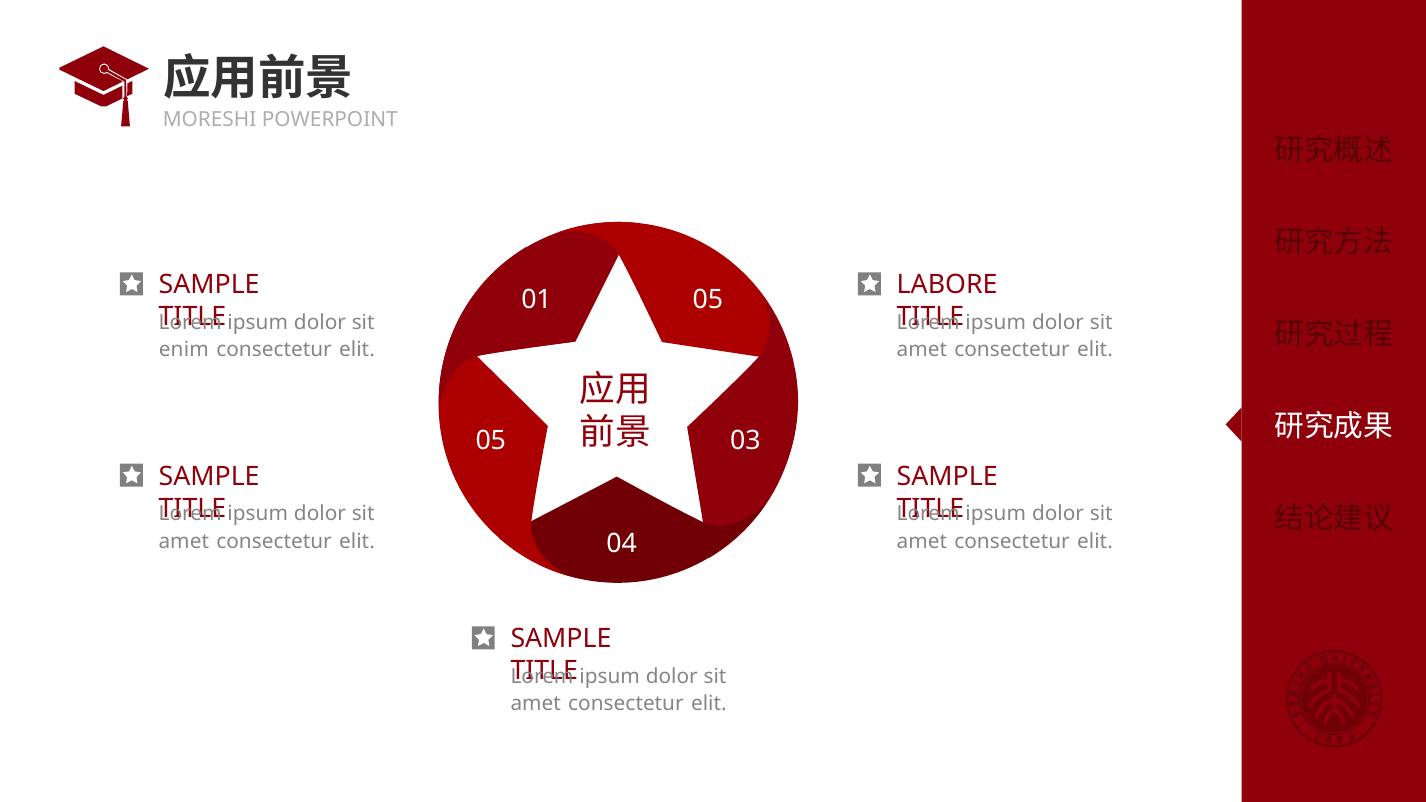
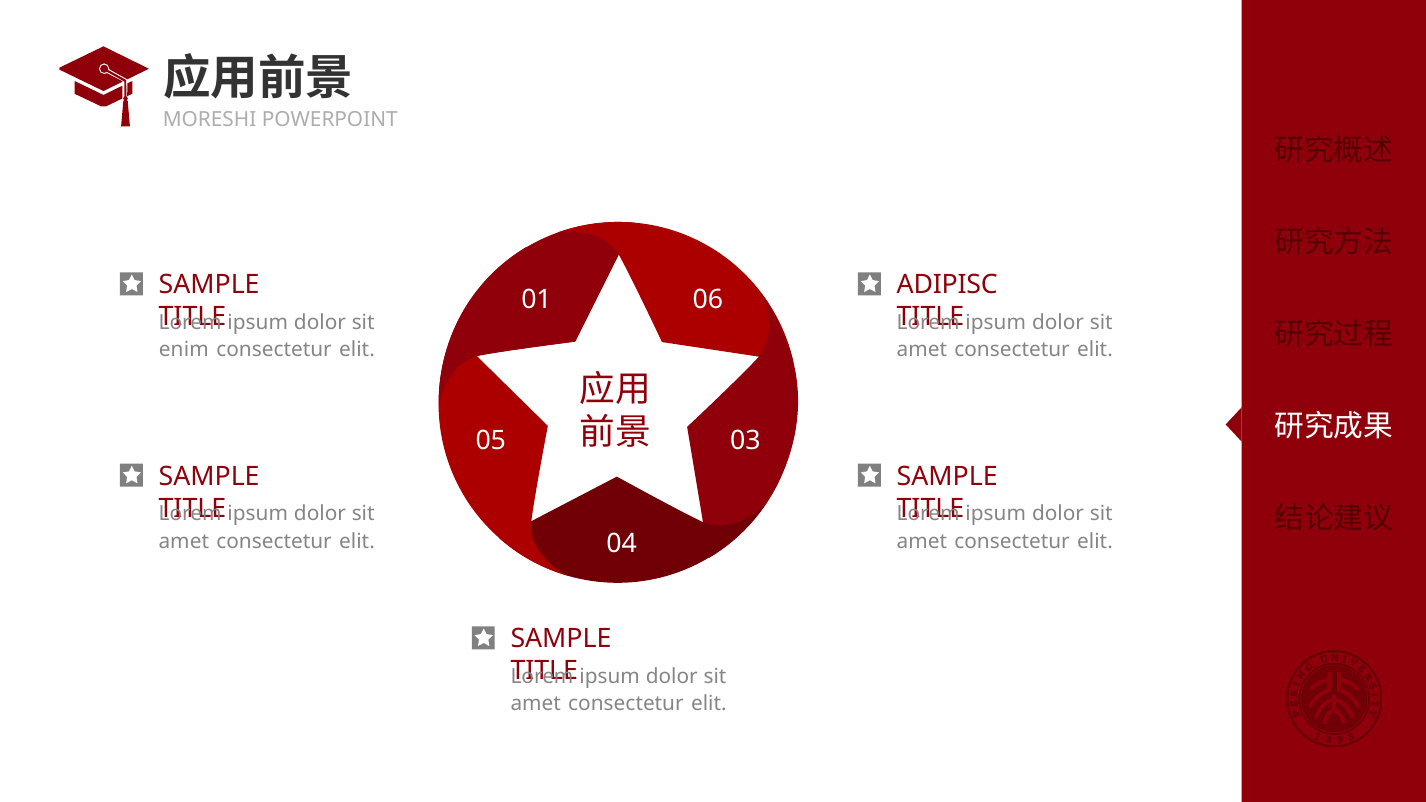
LABORE: LABORE -> ADIPISC
01 05: 05 -> 06
